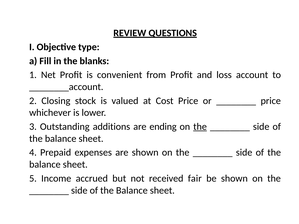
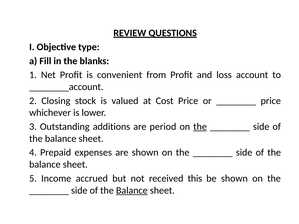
ending: ending -> period
fair: fair -> this
Balance at (132, 191) underline: none -> present
